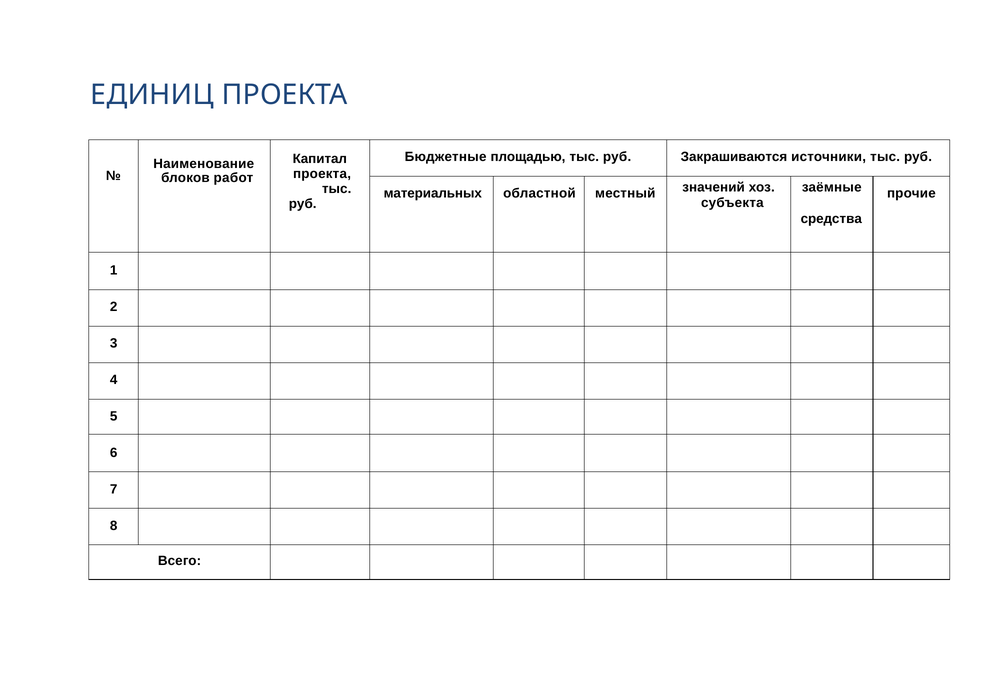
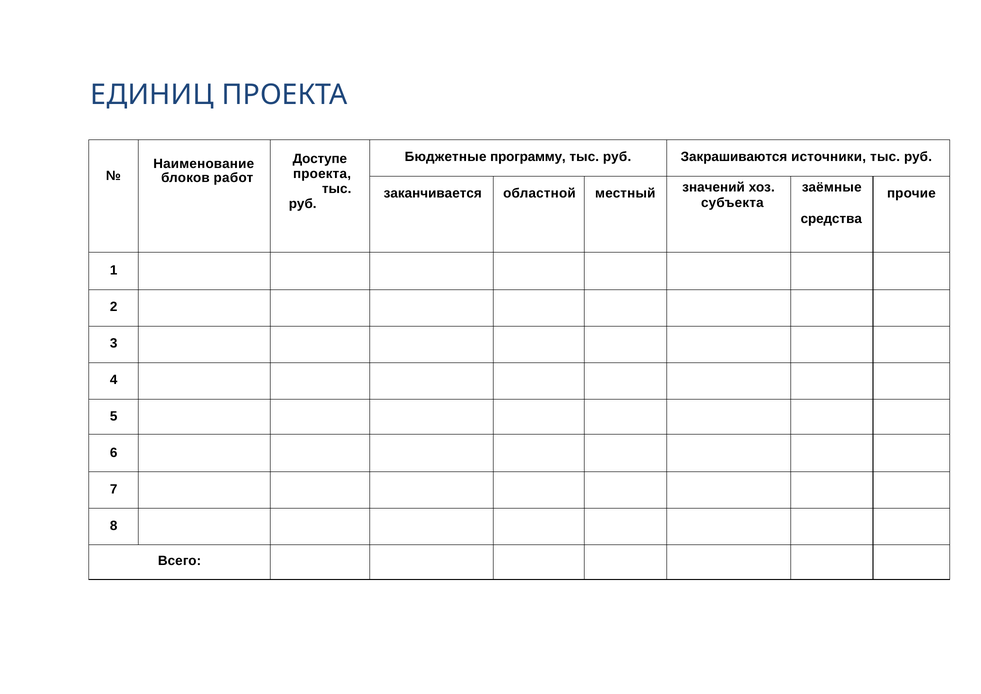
площадью: площадью -> программу
Капитал: Капитал -> Доступе
материальных: материальных -> заканчивается
